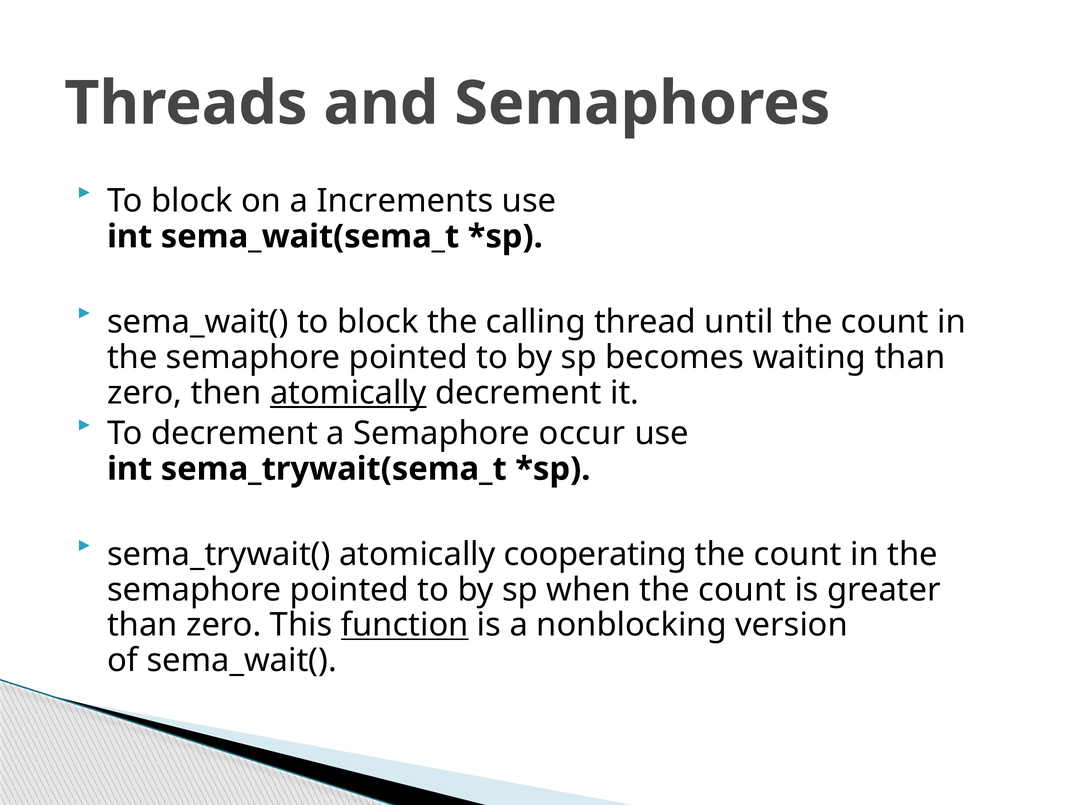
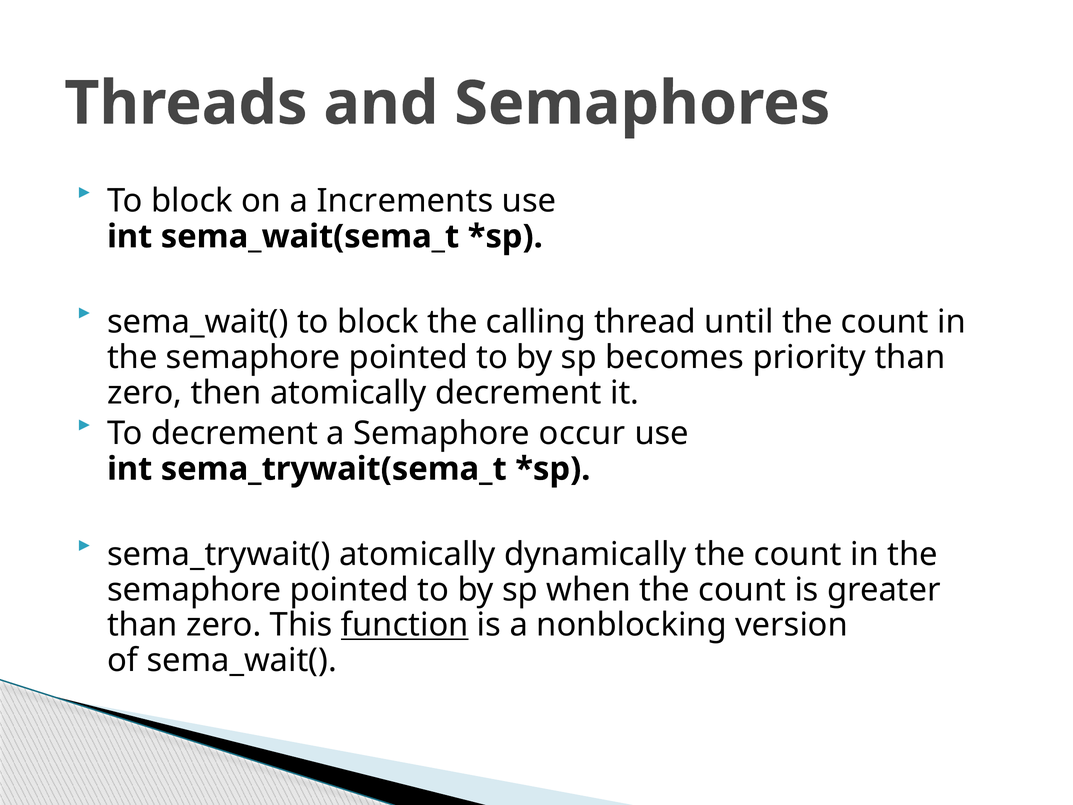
waiting: waiting -> priority
atomically at (348, 393) underline: present -> none
cooperating: cooperating -> dynamically
